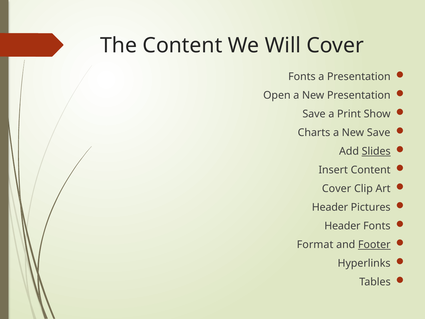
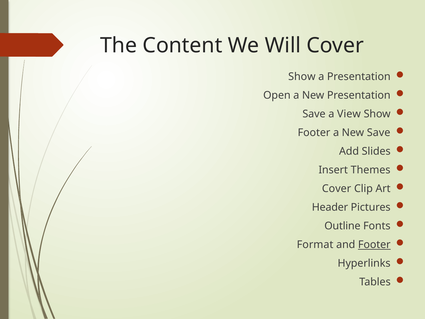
Fonts at (302, 77): Fonts -> Show
a Print: Print -> View
Charts at (314, 133): Charts -> Footer
Slides at (376, 151) underline: present -> none
Insert Content: Content -> Themes
Header at (342, 226): Header -> Outline
